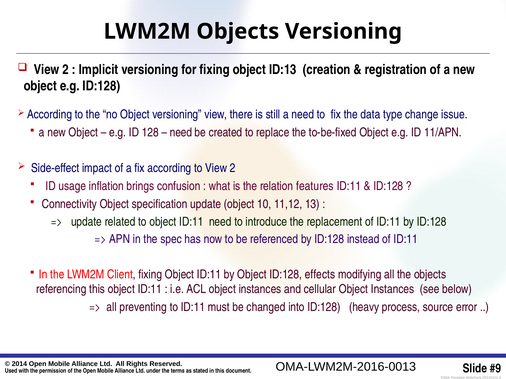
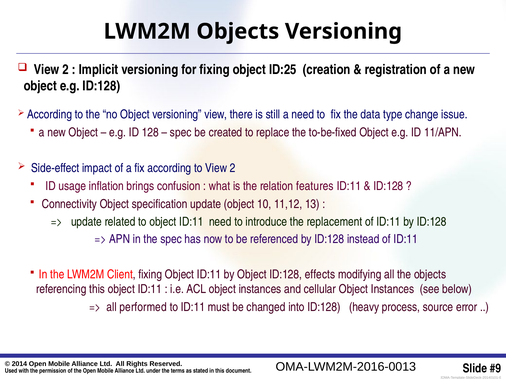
ID:13: ID:13 -> ID:25
need at (181, 133): need -> spec
preventing: preventing -> performed
